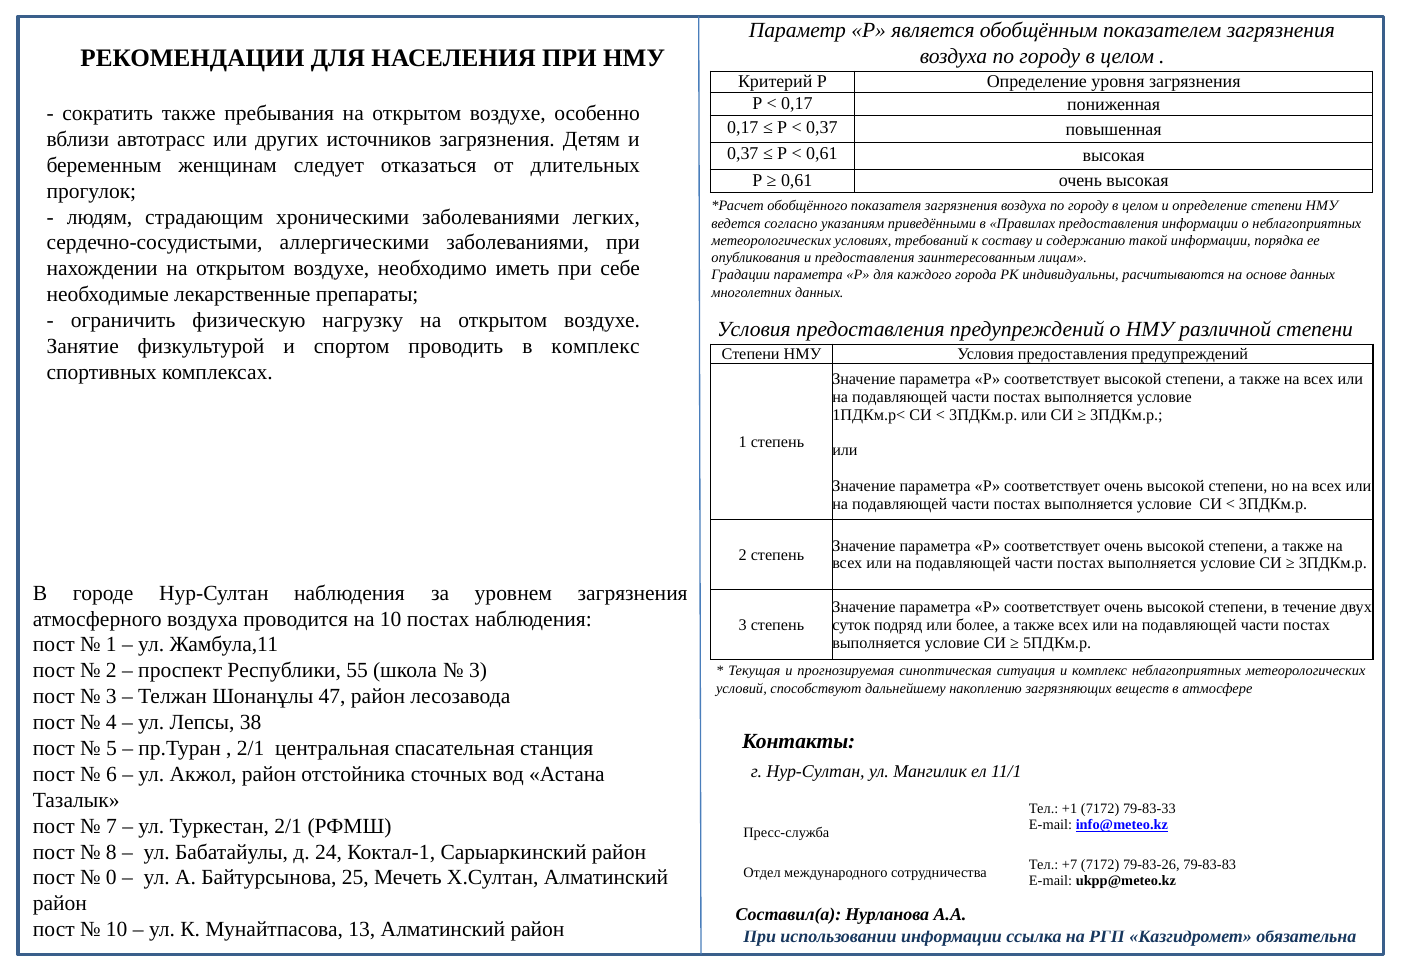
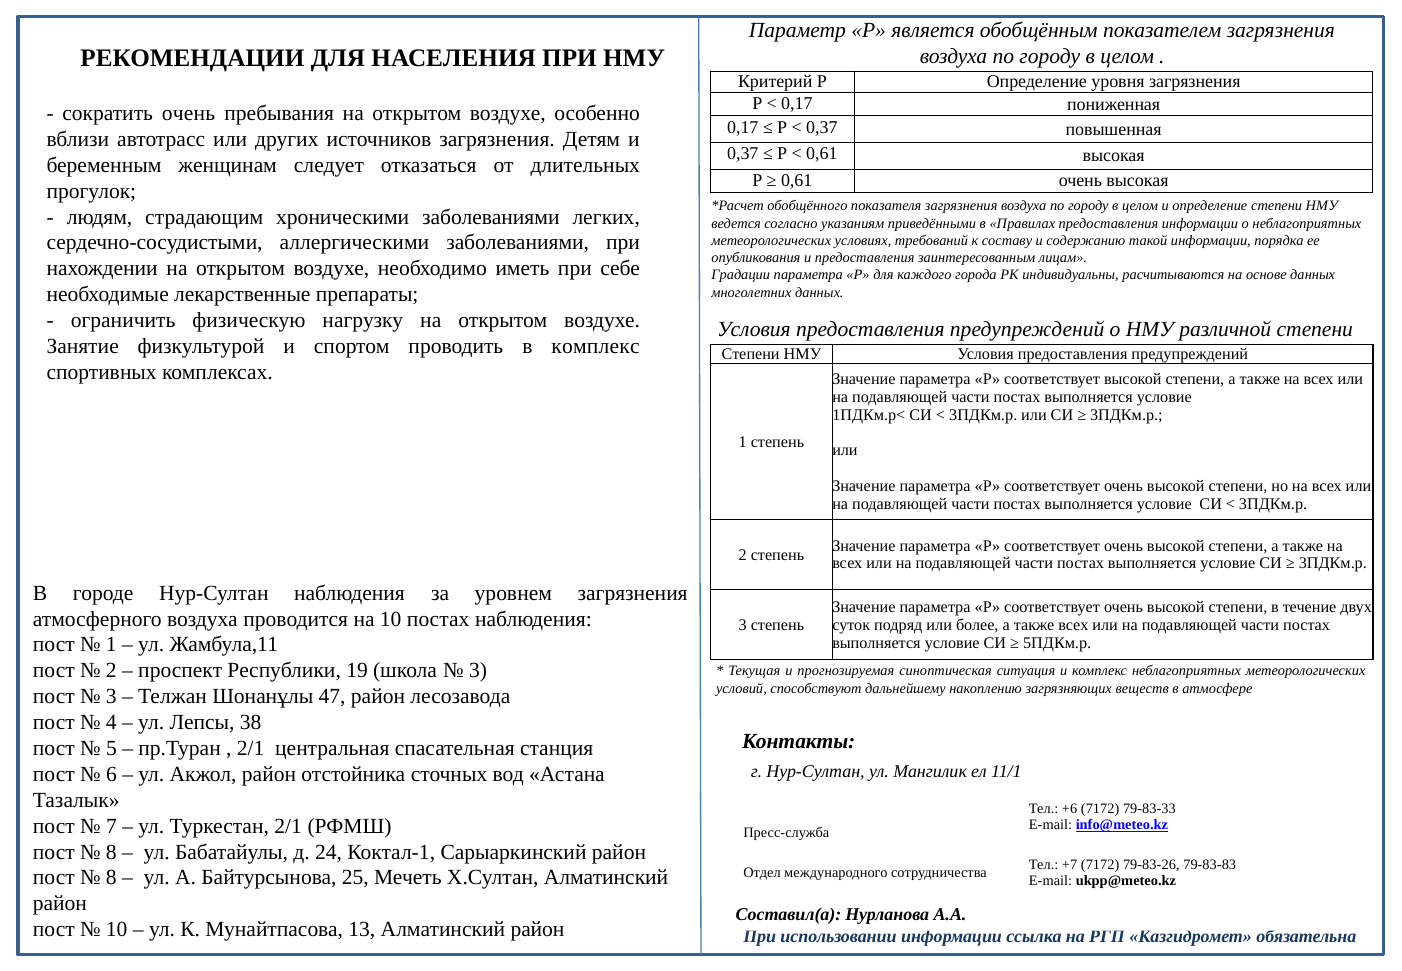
сократить также: также -> очень
55: 55 -> 19
+1: +1 -> +6
0 at (111, 877): 0 -> 8
